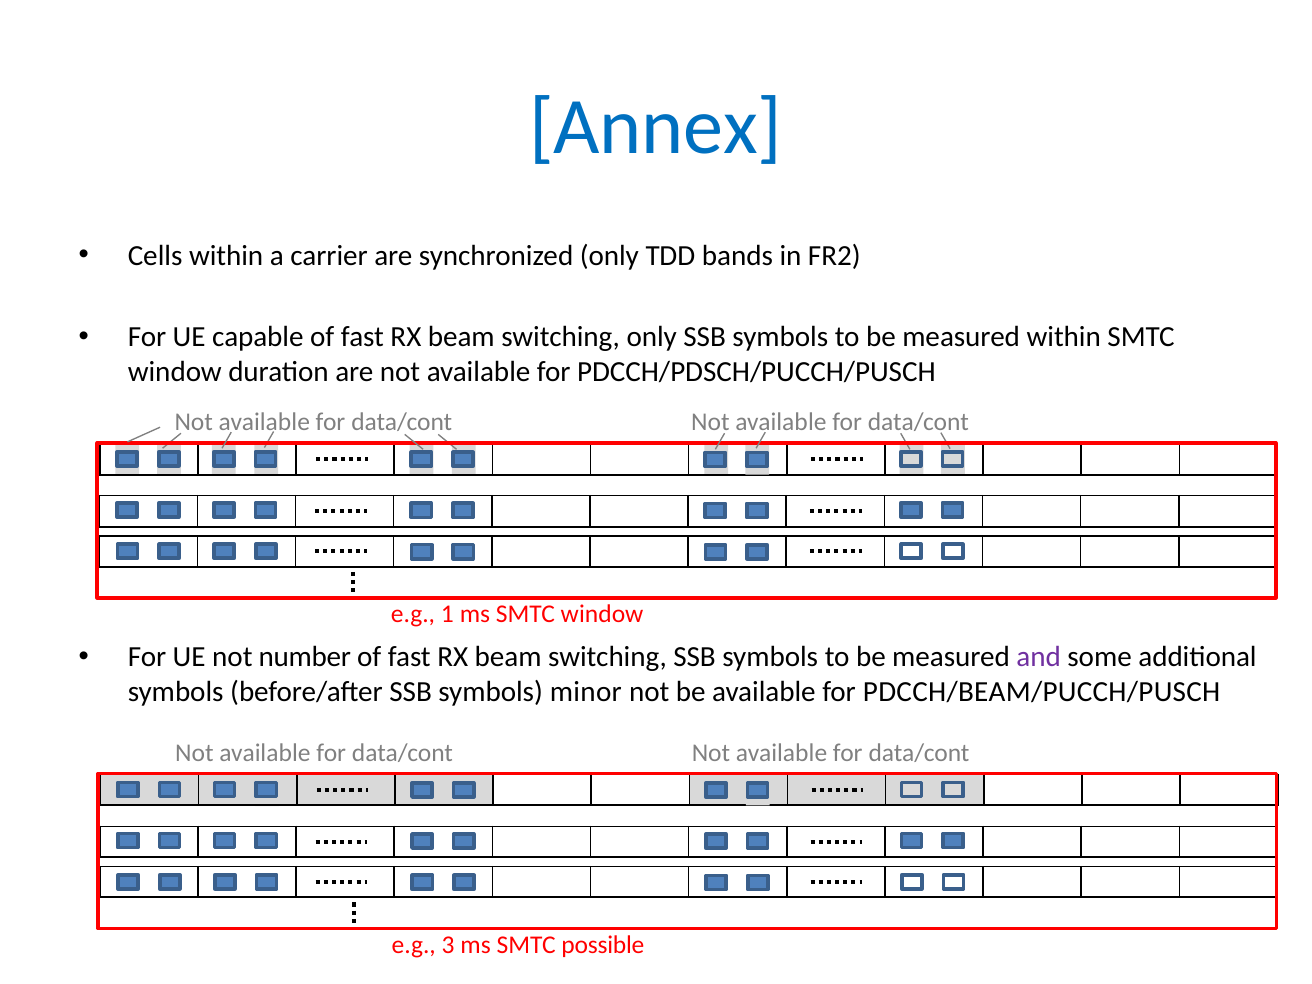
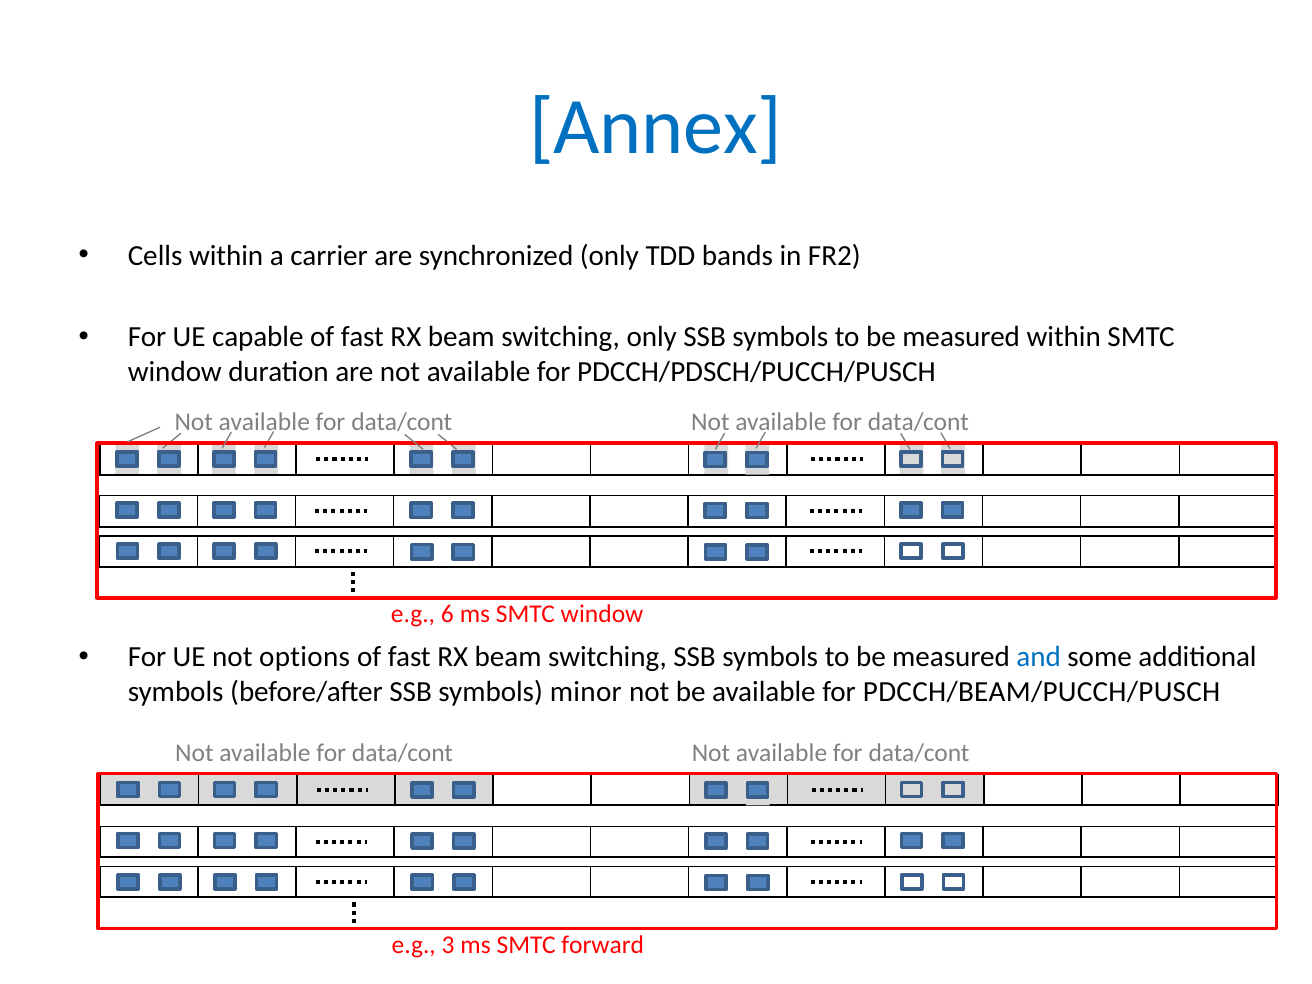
1: 1 -> 6
number: number -> options
and colour: purple -> blue
possible: possible -> forward
